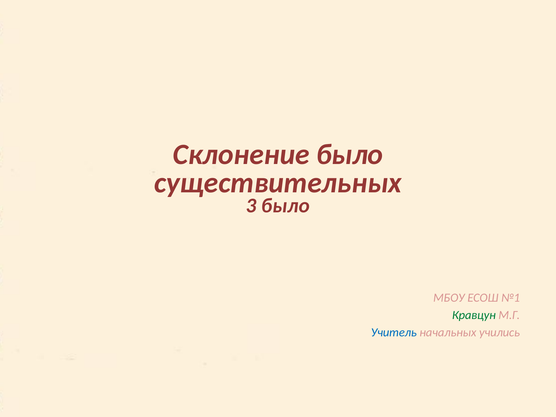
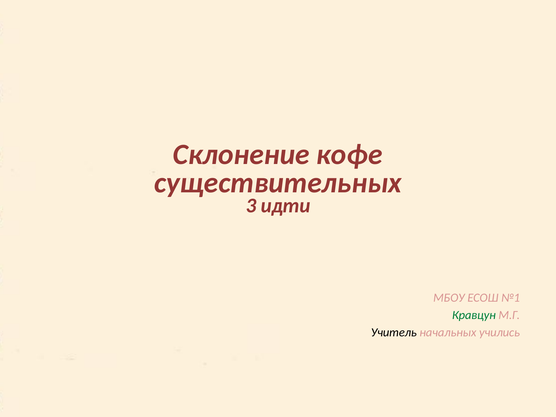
Склонение было: было -> кофе
3 было: было -> идти
Учитель colour: blue -> black
